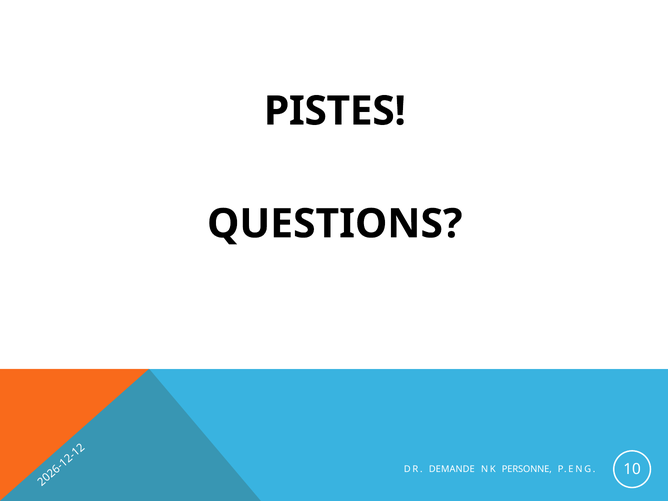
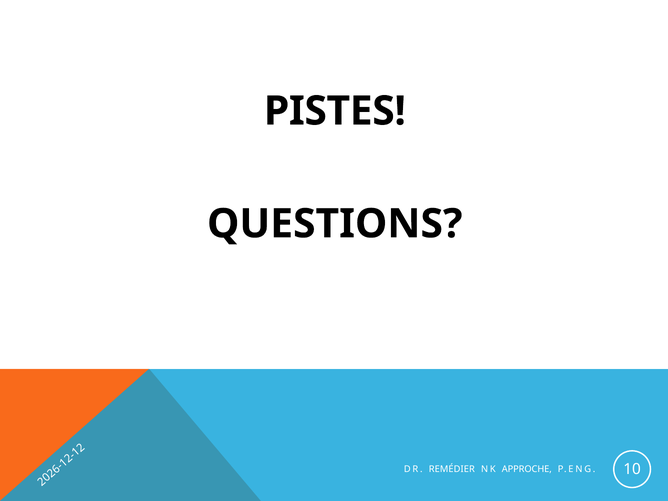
DEMANDE: DEMANDE -> REMÉDIER
PERSONNE: PERSONNE -> APPROCHE
